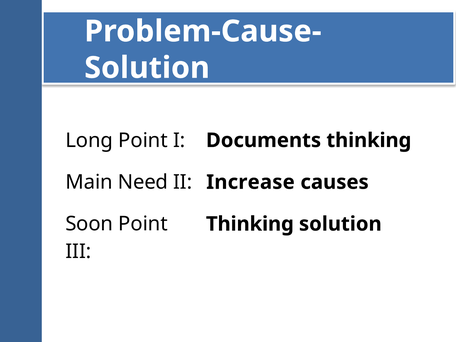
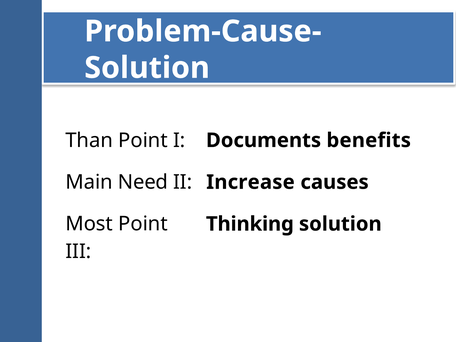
Long: Long -> Than
Documents thinking: thinking -> benefits
Soon: Soon -> Most
